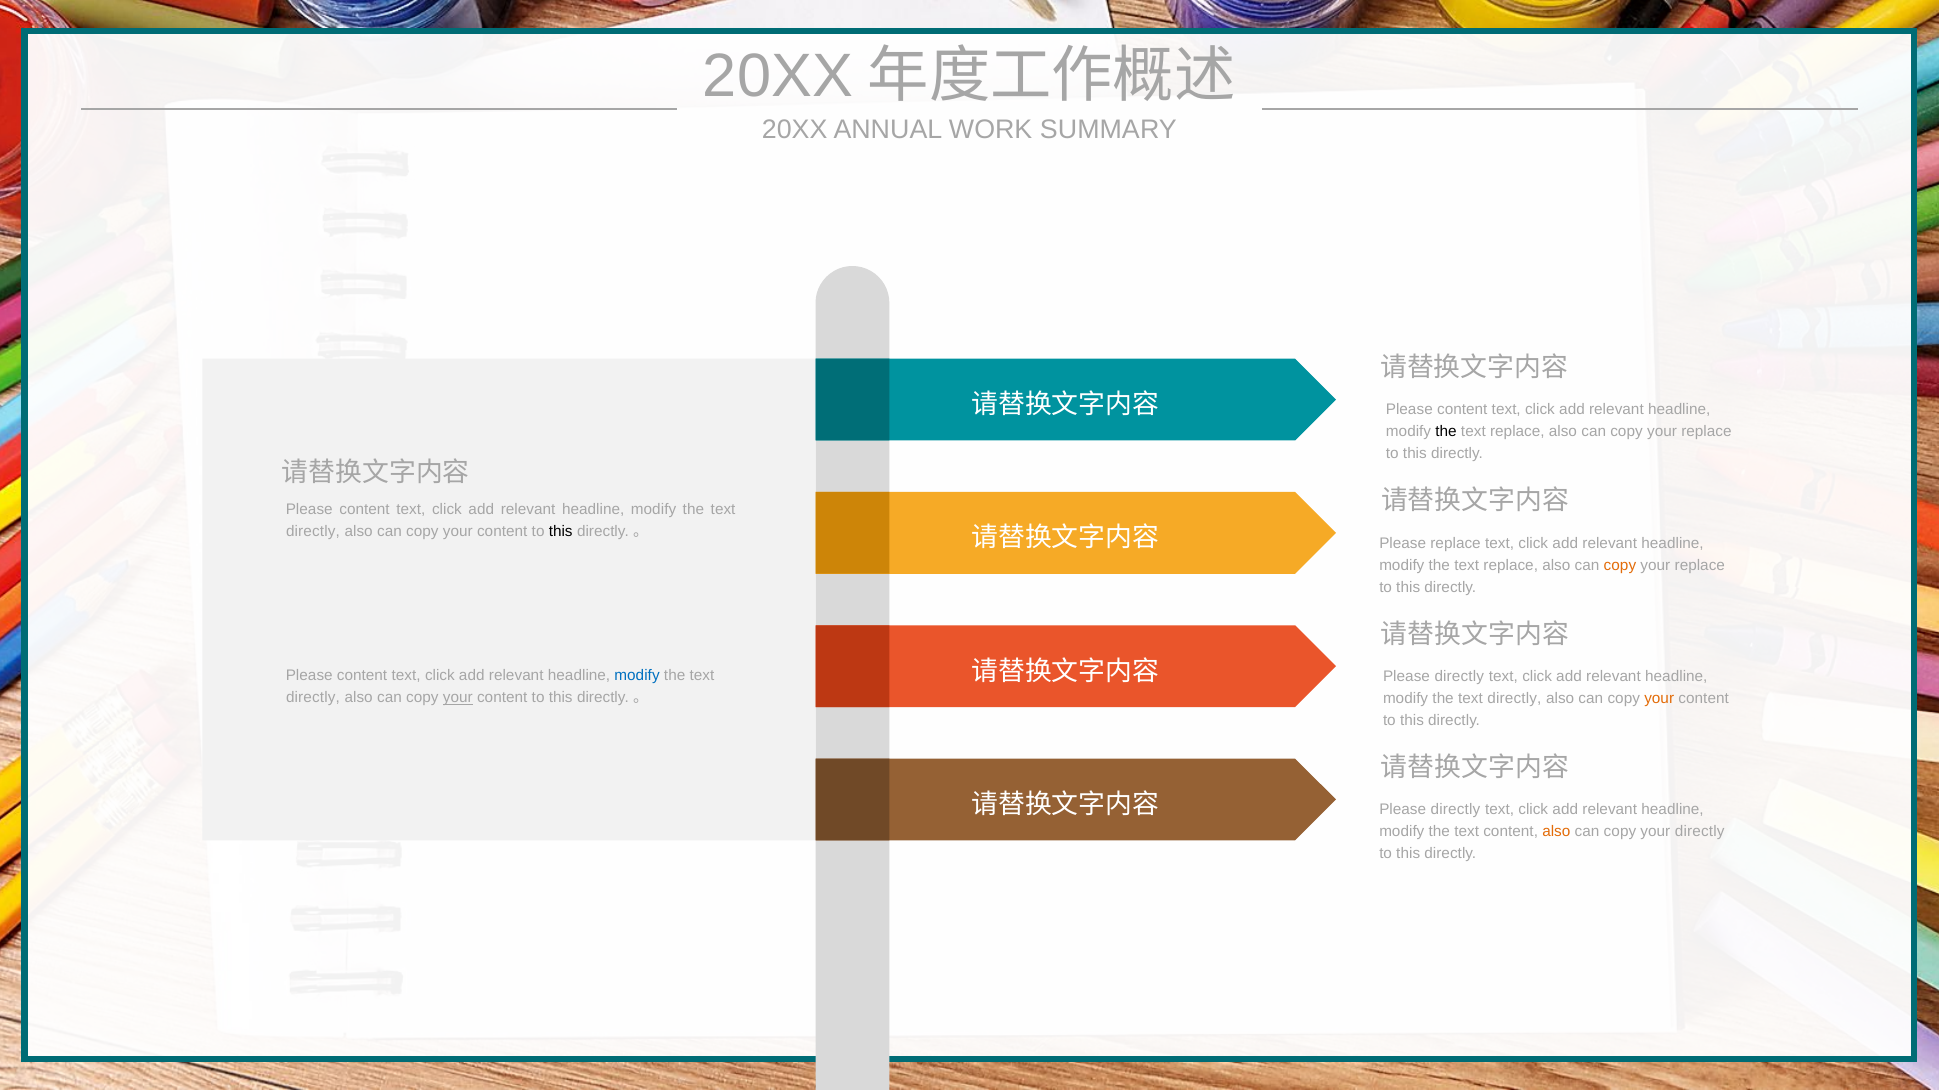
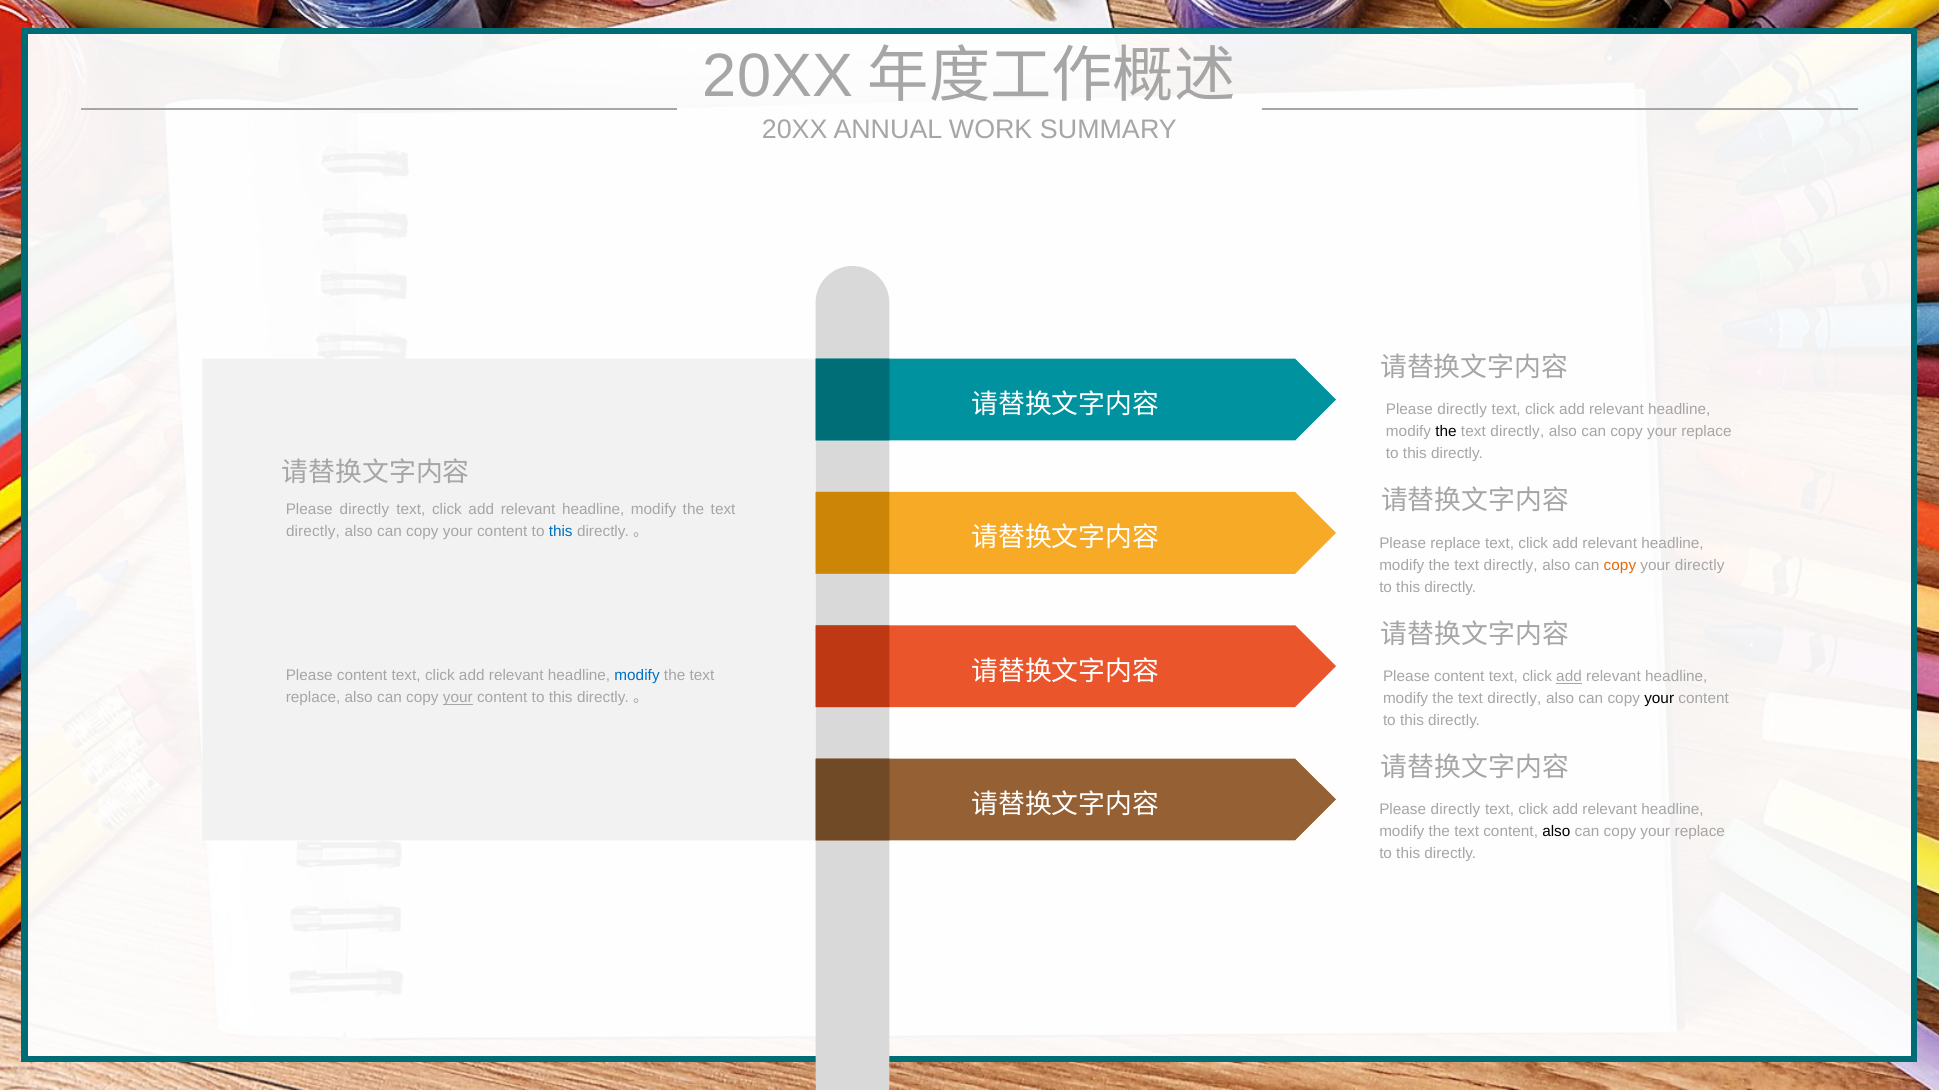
content at (1462, 410): content -> directly
replace at (1517, 432): replace -> directly
content at (364, 510): content -> directly
this at (561, 532) colour: black -> blue
replace at (1511, 565): replace -> directly
replace at (1700, 565): replace -> directly
directly at (1459, 677): directly -> content
add at (1569, 677) underline: none -> present
directly at (313, 698): directly -> replace
your at (1659, 699) colour: orange -> black
also at (1556, 832) colour: orange -> black
directly at (1700, 832): directly -> replace
